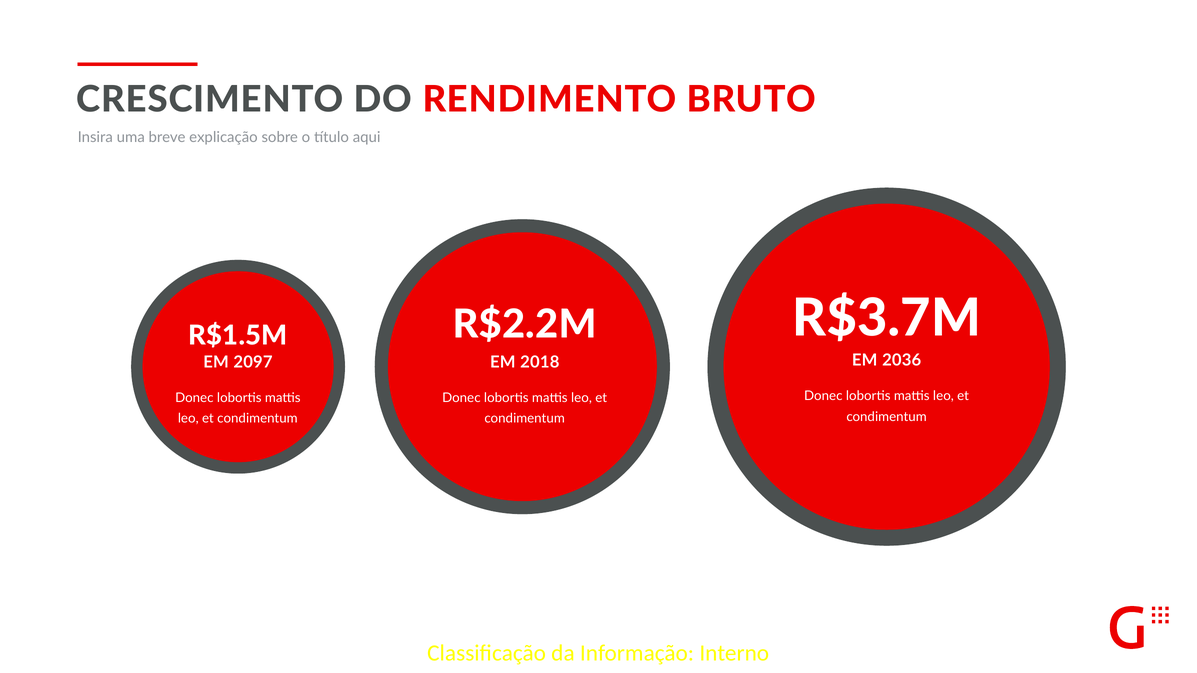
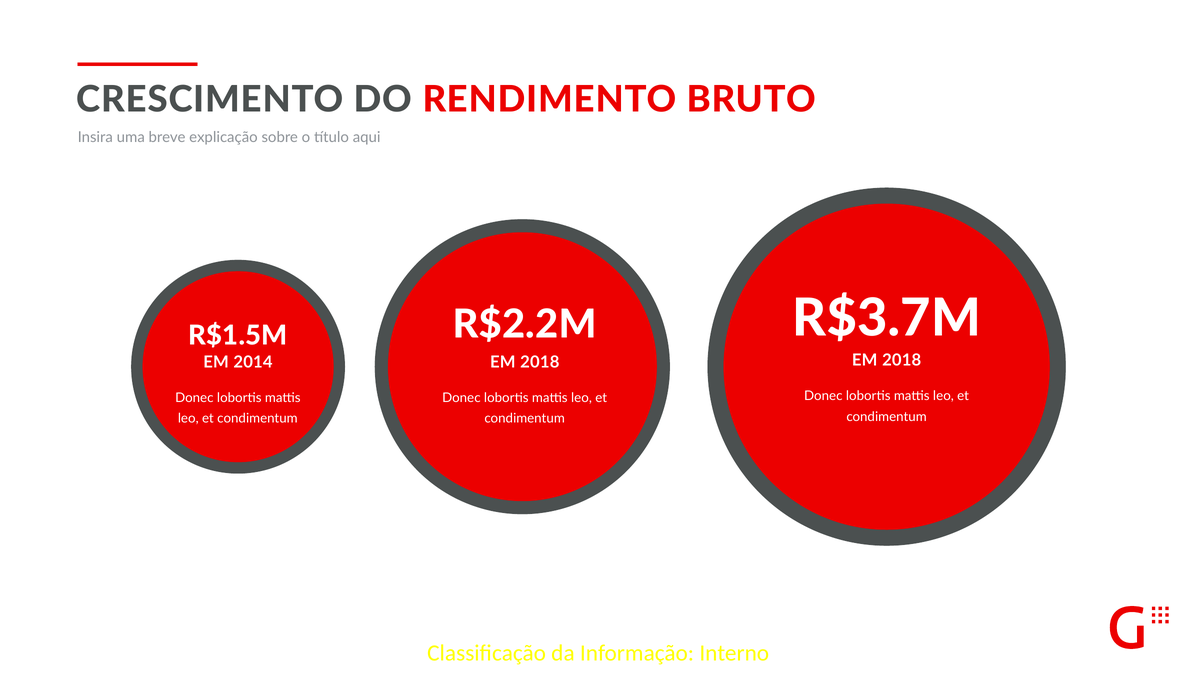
2036 at (902, 361): 2036 -> 2018
2097: 2097 -> 2014
